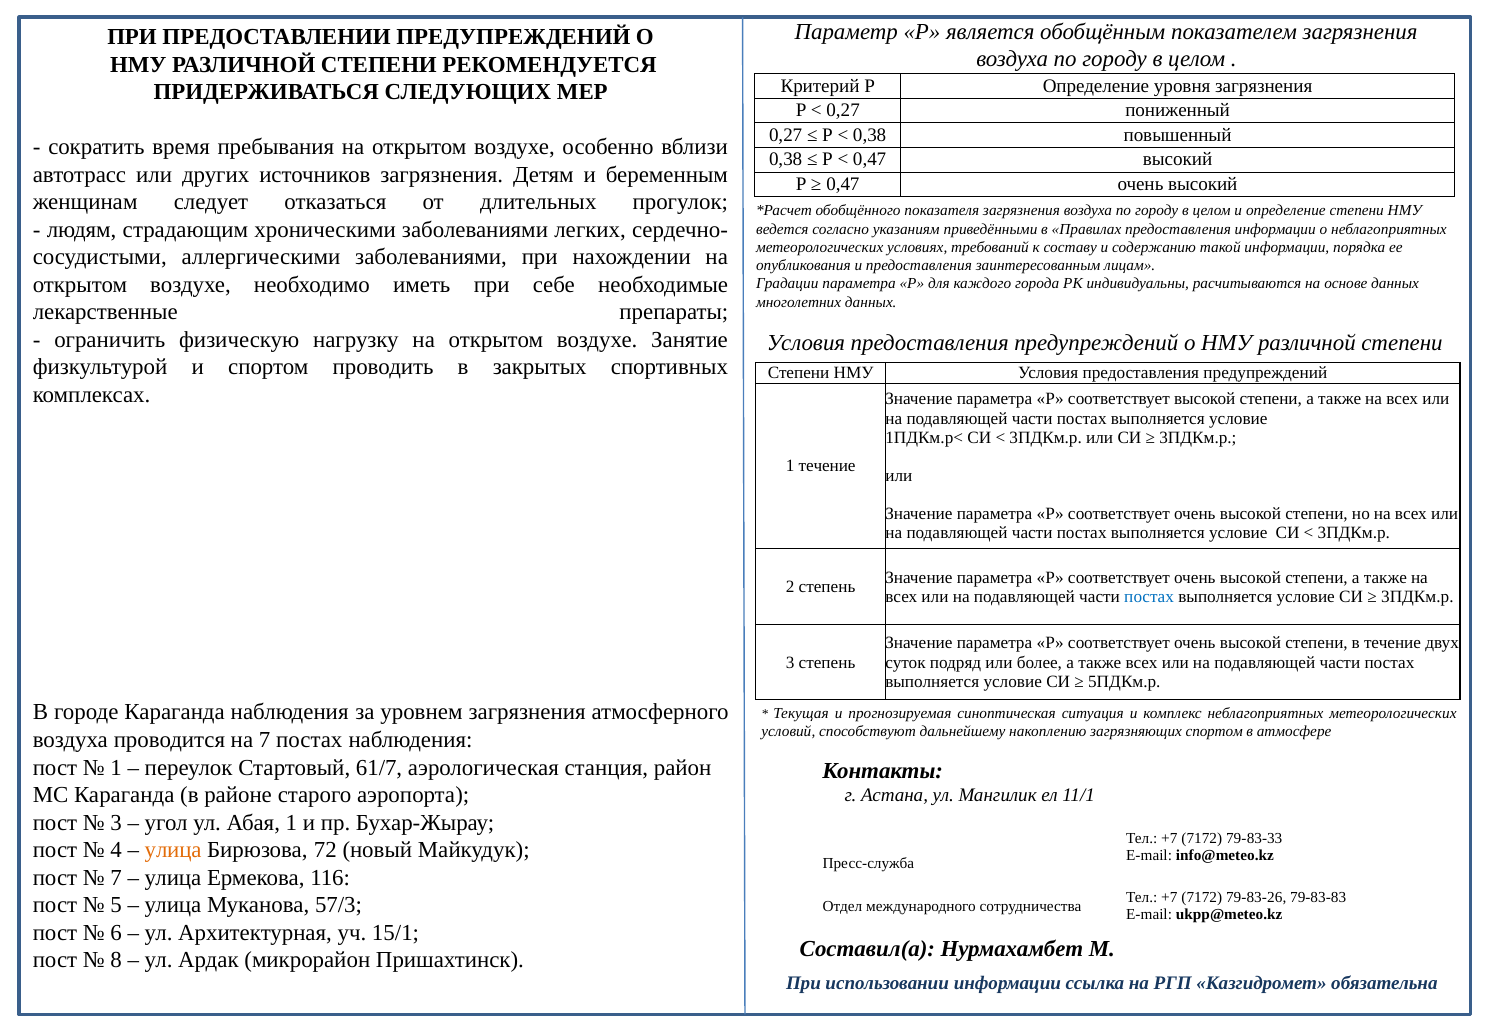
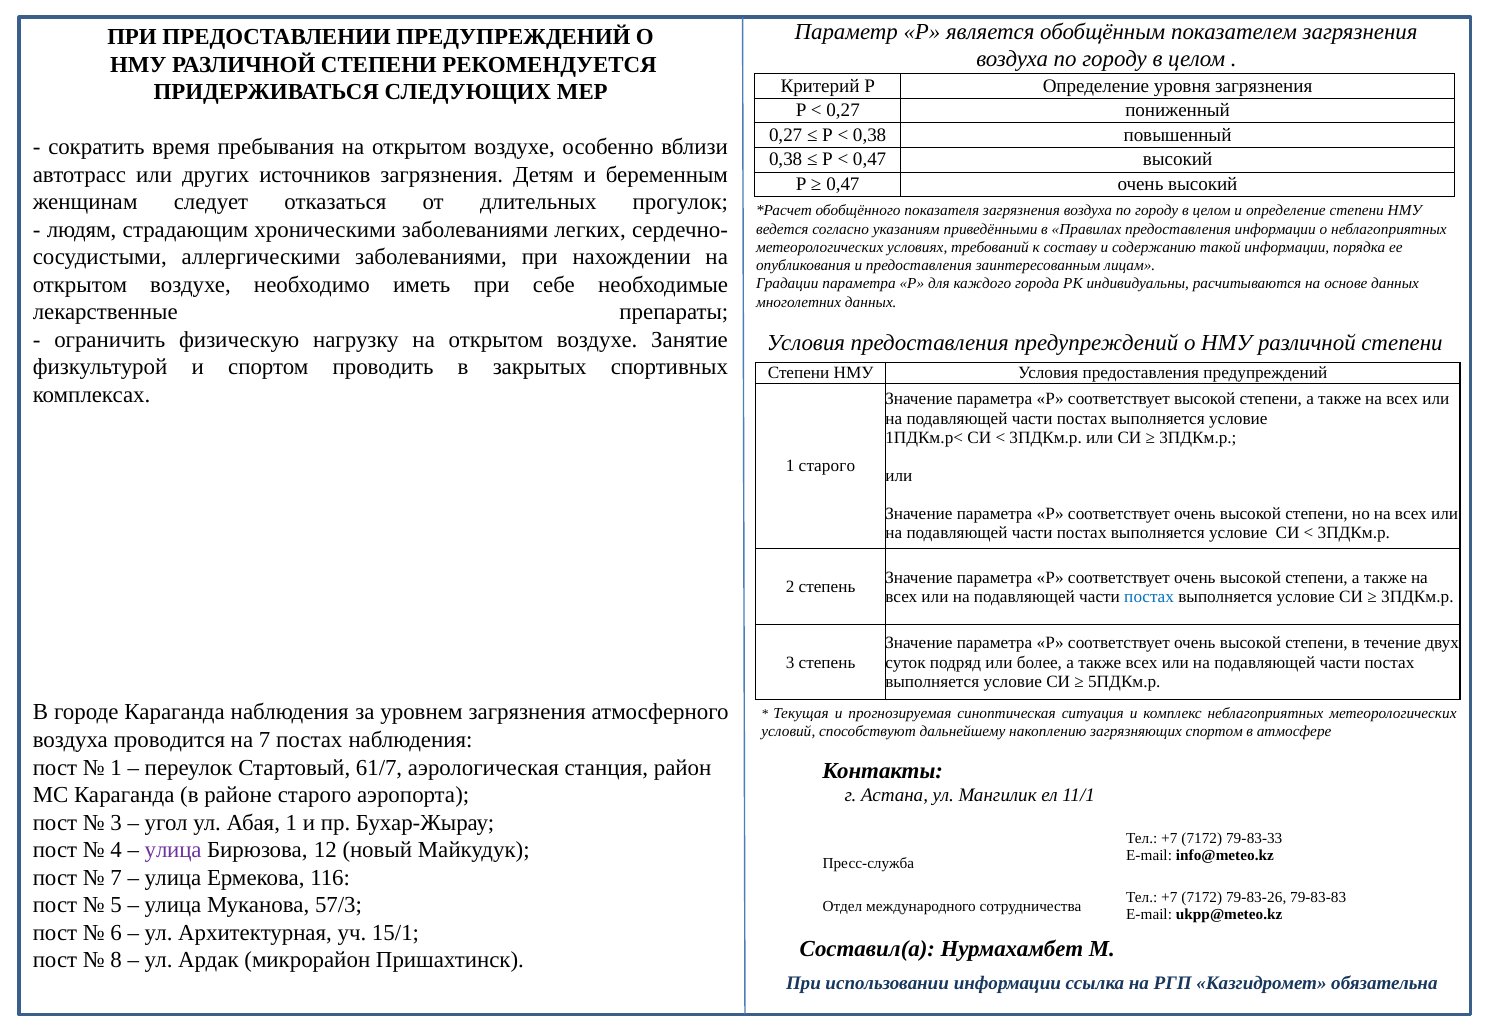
1 течение: течение -> старого
улица at (173, 850) colour: orange -> purple
72: 72 -> 12
